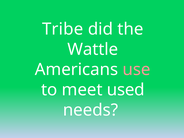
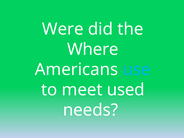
Tribe: Tribe -> Were
Wattle: Wattle -> Where
use colour: pink -> light blue
